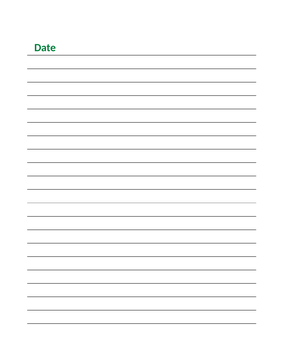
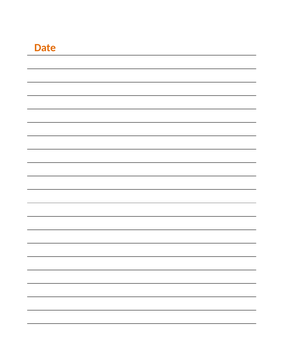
Date colour: green -> orange
